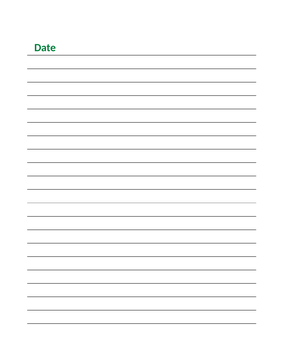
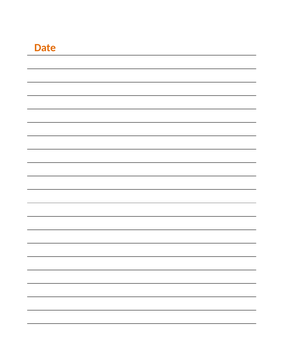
Date colour: green -> orange
